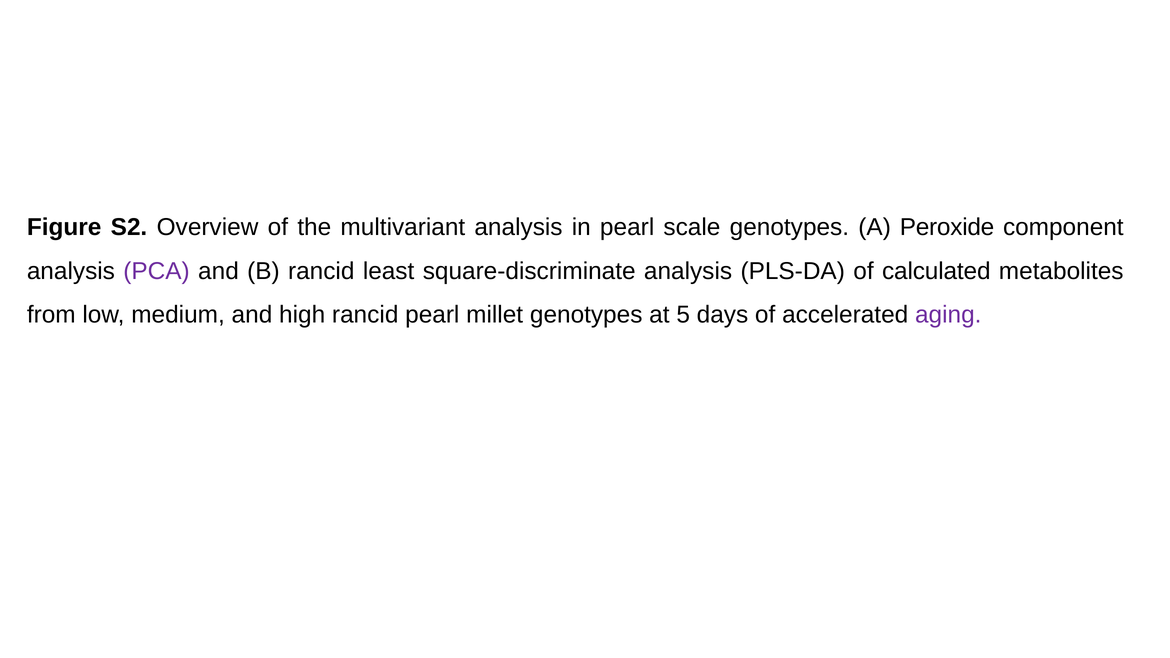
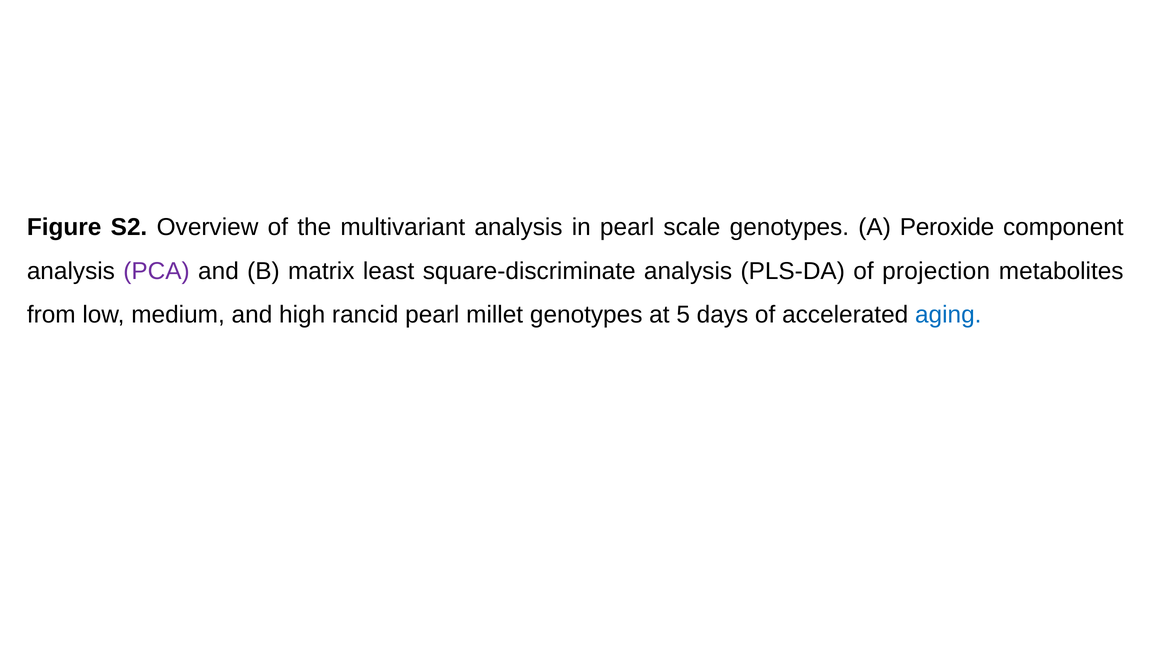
B rancid: rancid -> matrix
calculated: calculated -> projection
aging colour: purple -> blue
